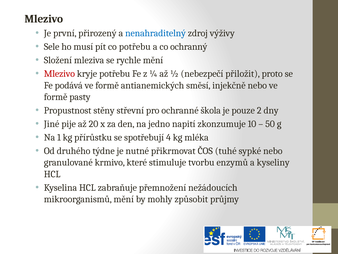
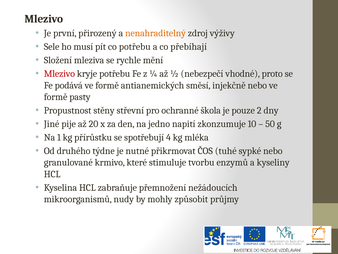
nenahraditelný colour: blue -> orange
ochranný: ochranný -> přebíhají
přiložit: přiložit -> vhodné
mikroorganismů mění: mění -> nudy
